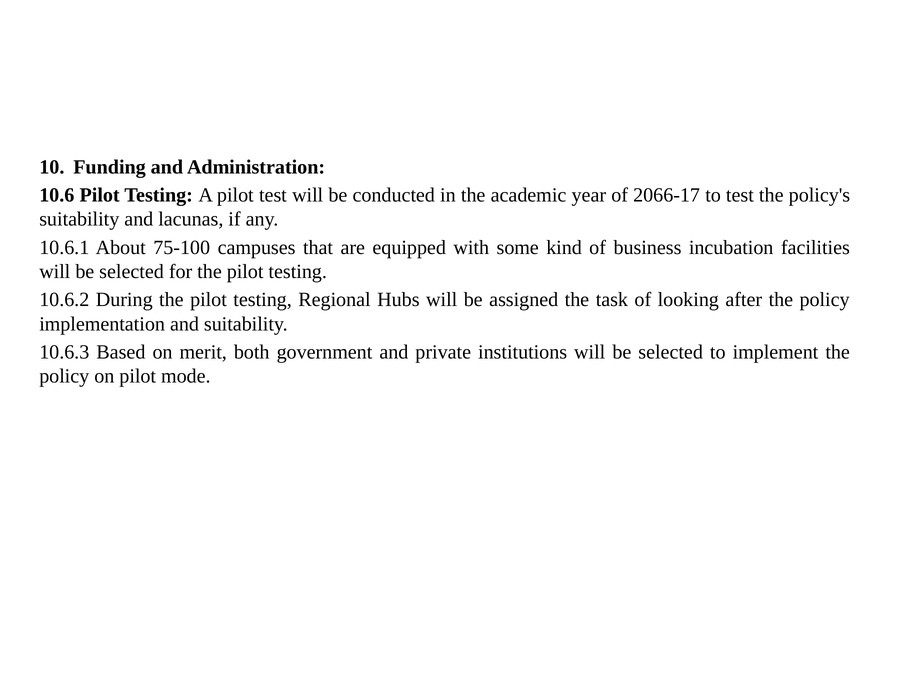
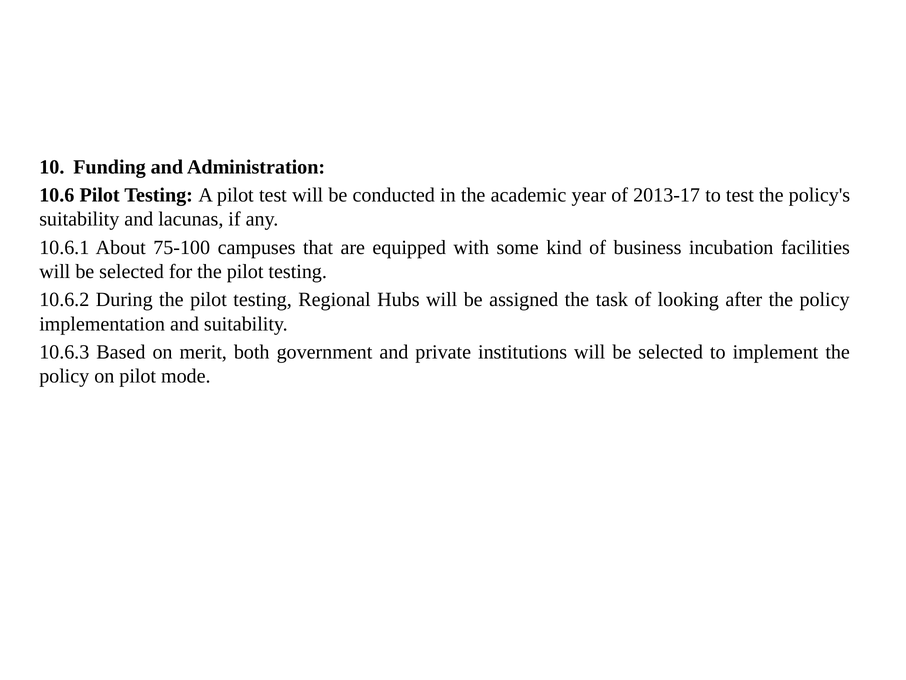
2066-17: 2066-17 -> 2013-17
